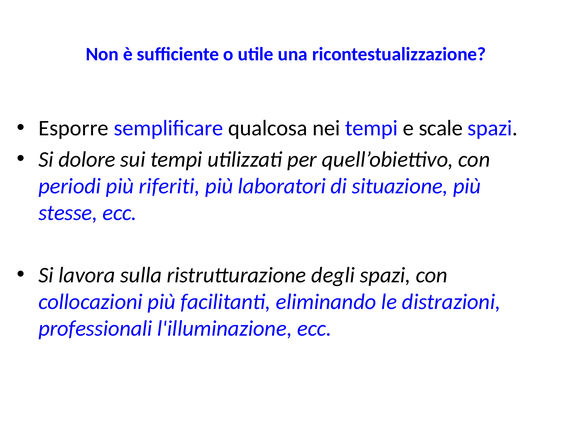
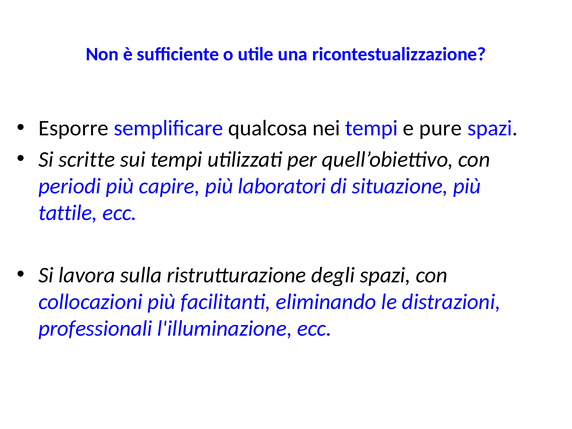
scale: scale -> pure
dolore: dolore -> scritte
riferiti: riferiti -> capire
stesse: stesse -> tattile
